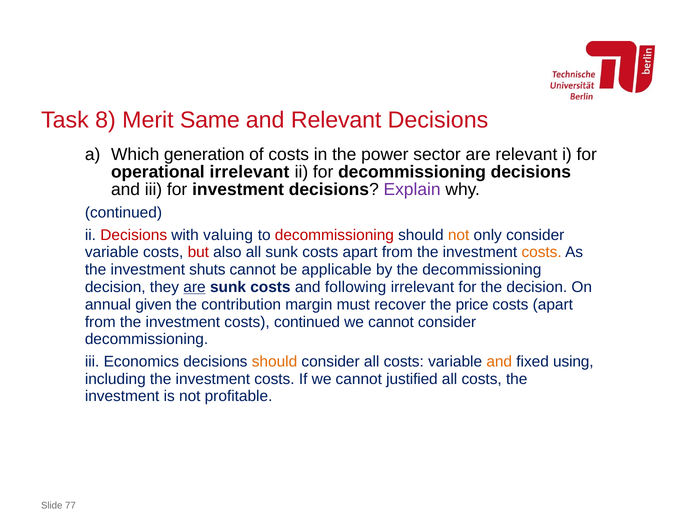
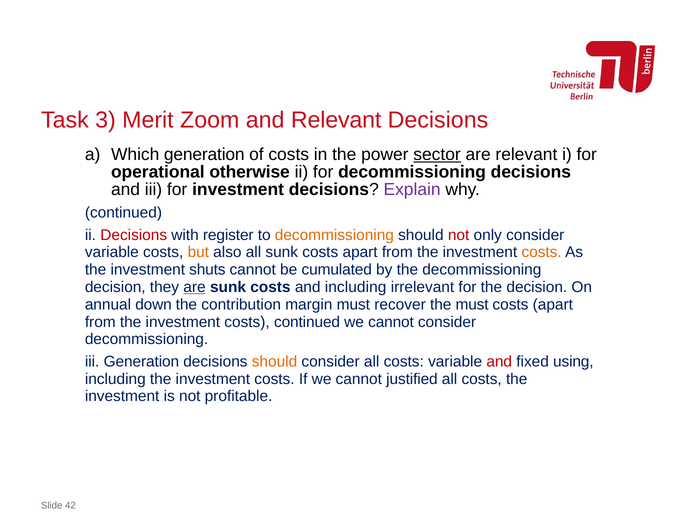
8: 8 -> 3
Same: Same -> Zoom
sector underline: none -> present
operational irrelevant: irrelevant -> otherwise
valuing: valuing -> register
decommissioning at (334, 235) colour: red -> orange
not at (459, 235) colour: orange -> red
but colour: red -> orange
applicable: applicable -> cumulated
and following: following -> including
given: given -> down
the price: price -> must
iii Economics: Economics -> Generation
and at (499, 362) colour: orange -> red
77: 77 -> 42
